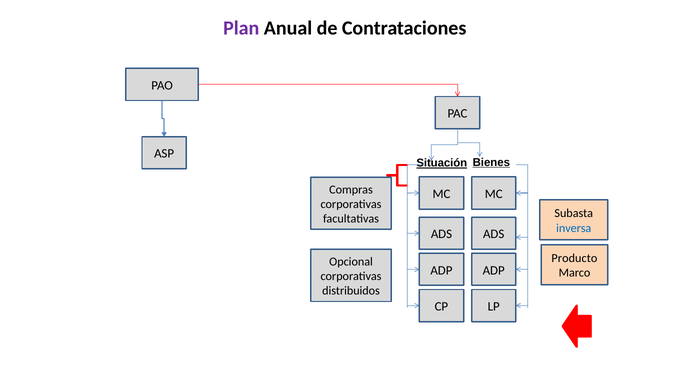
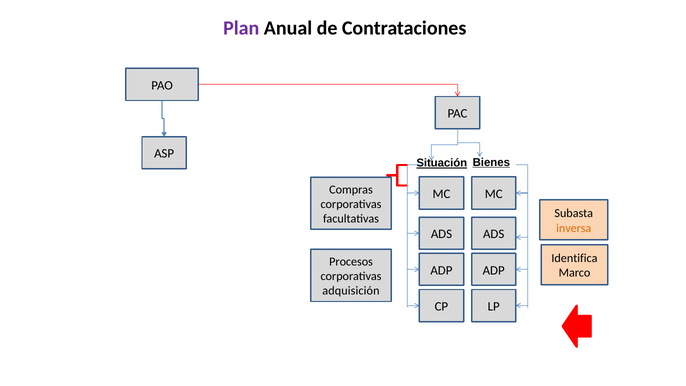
inversa colour: blue -> orange
Producto: Producto -> Identifica
Opcional: Opcional -> Procesos
distribuidos: distribuidos -> adquisición
